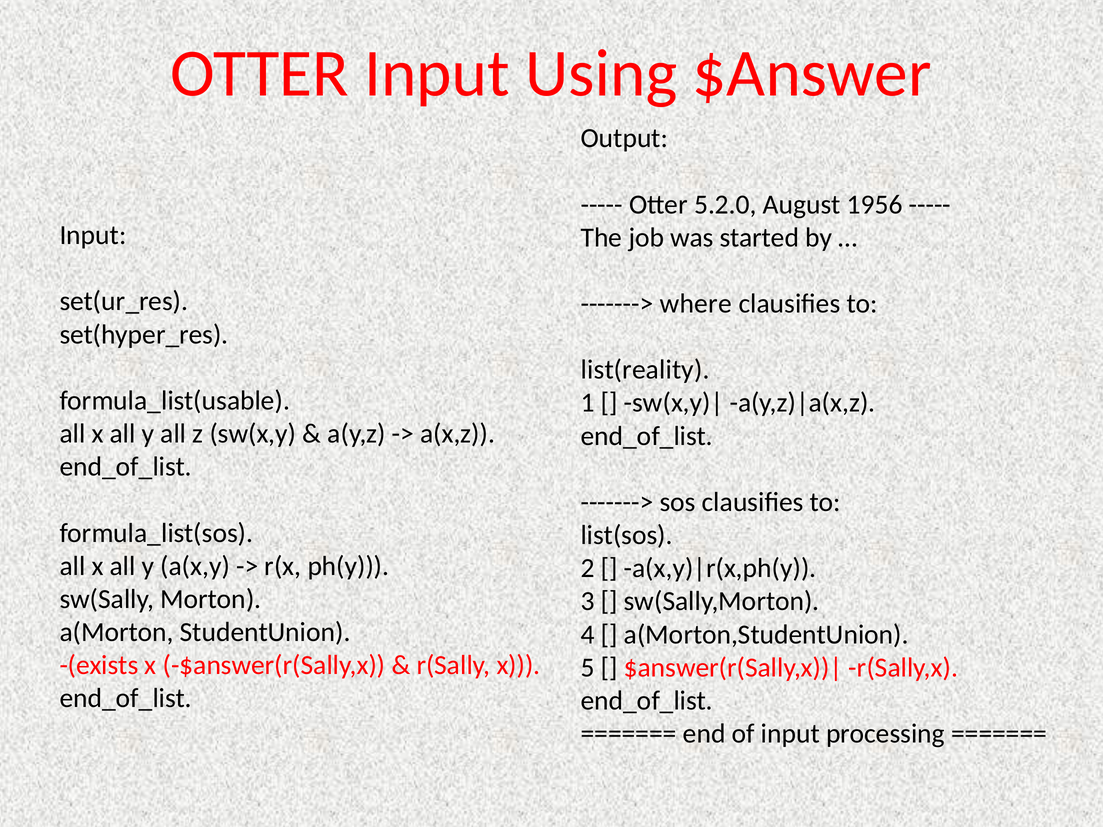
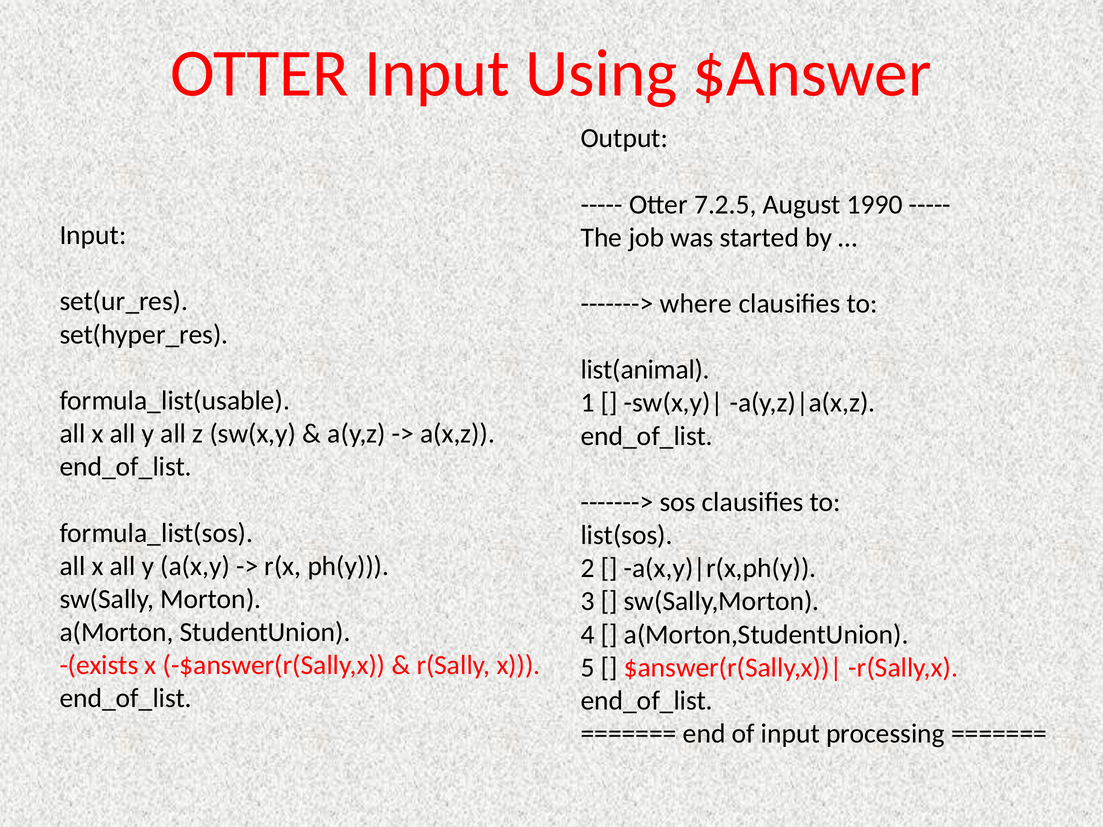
5.2.0: 5.2.0 -> 7.2.5
1956: 1956 -> 1990
list(reality: list(reality -> list(animal
